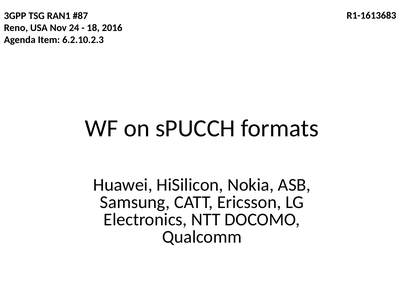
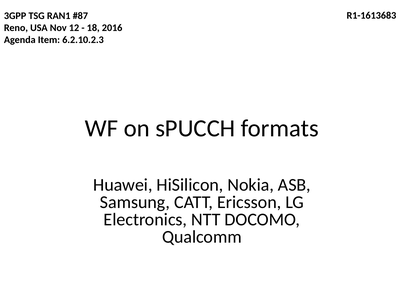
24: 24 -> 12
